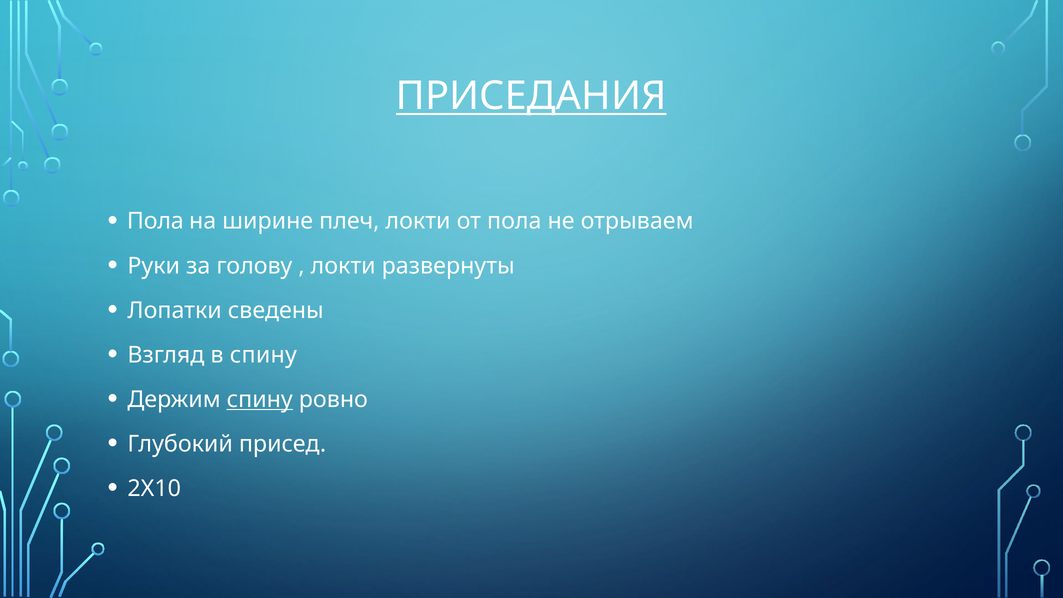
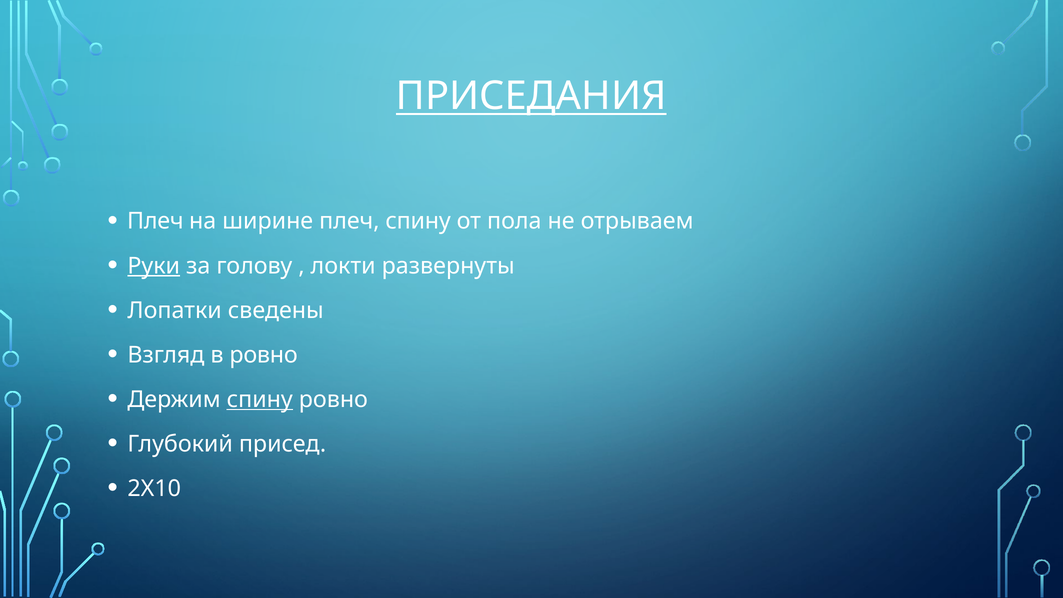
Пола at (155, 221): Пола -> Плеч
плеч локти: локти -> спину
Руки underline: none -> present
в спину: спину -> ровно
